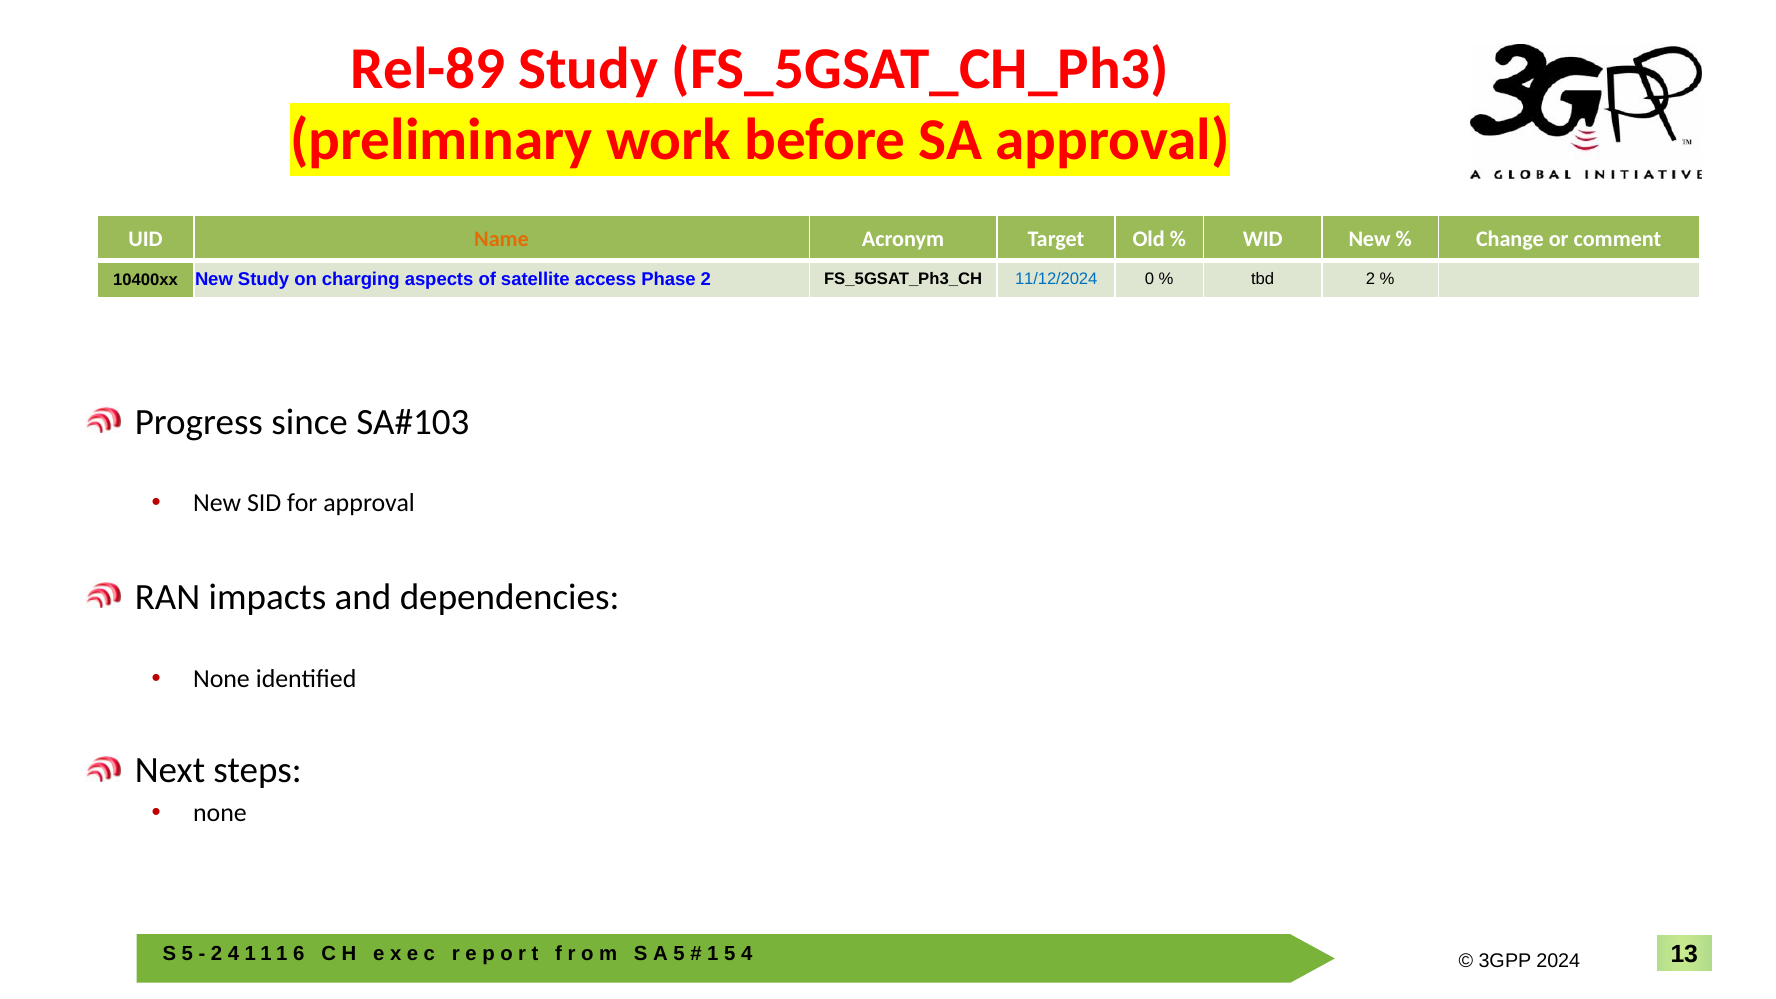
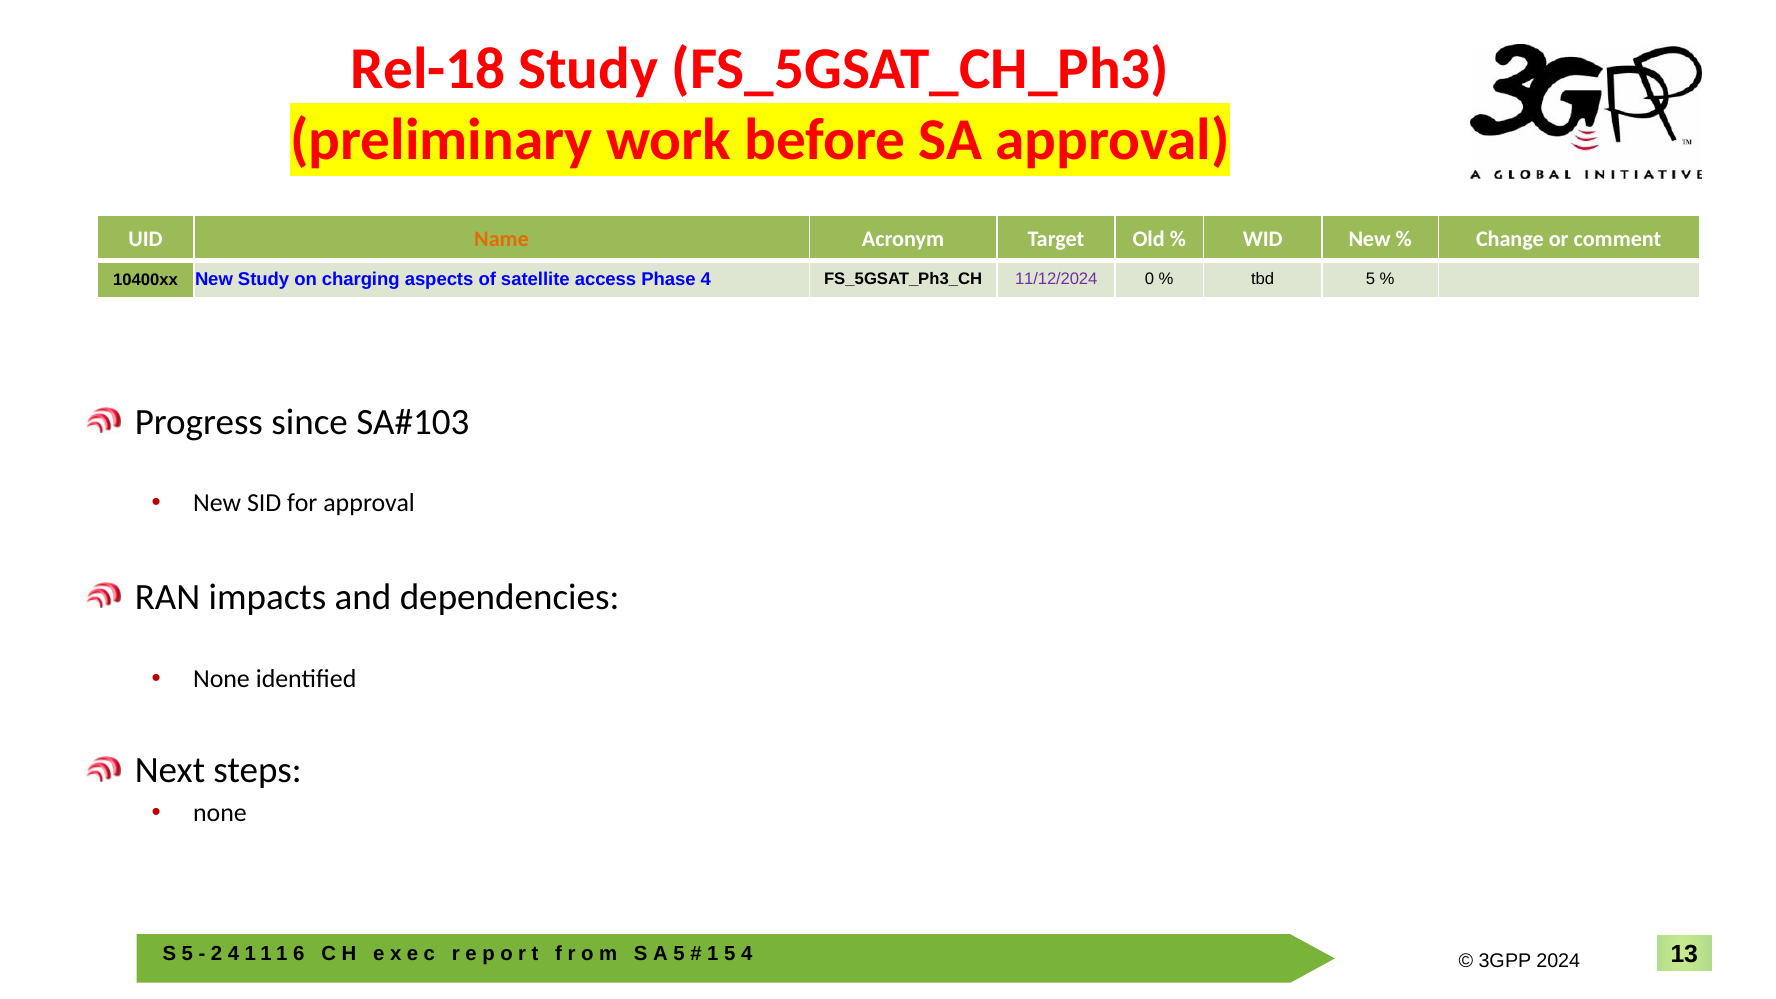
Rel-89: Rel-89 -> Rel-18
Phase 2: 2 -> 4
11/12/2024 colour: blue -> purple
tbd 2: 2 -> 5
